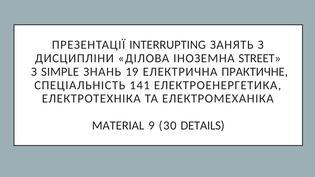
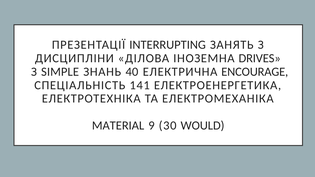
STREET: STREET -> DRIVES
19: 19 -> 40
ПРАКТИЧНЕ: ПРАКТИЧНЕ -> ENCOURAGE
DETAILS: DETAILS -> WOULD
